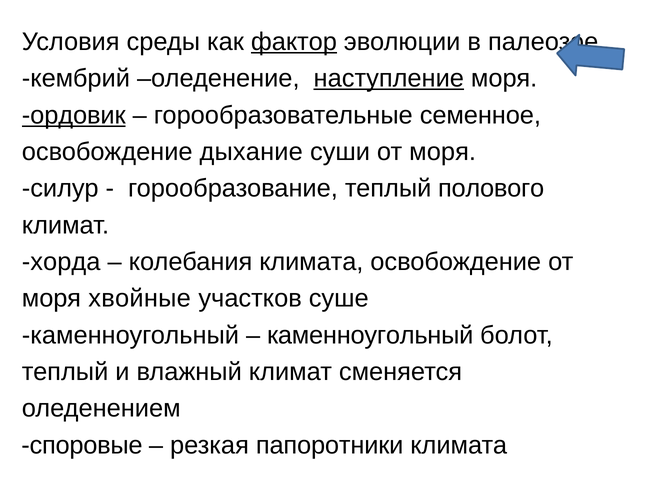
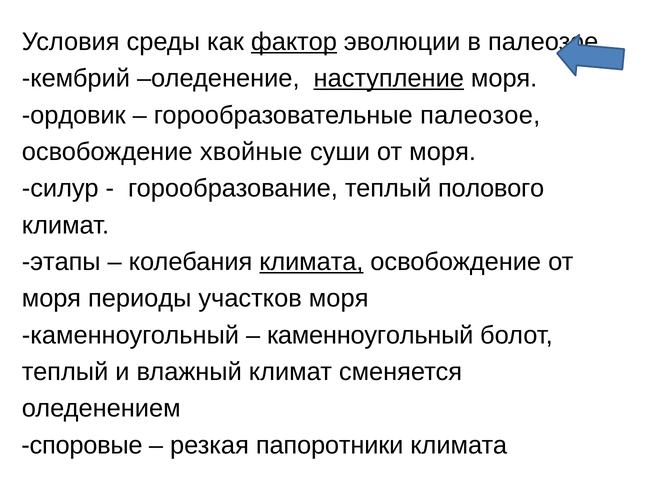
ордовик underline: present -> none
горообразовательные семенное: семенное -> палеозое
дыхание: дыхание -> хвойные
хорда: хорда -> этапы
климата at (311, 262) underline: none -> present
хвойные: хвойные -> периоды
участков суше: суше -> моря
